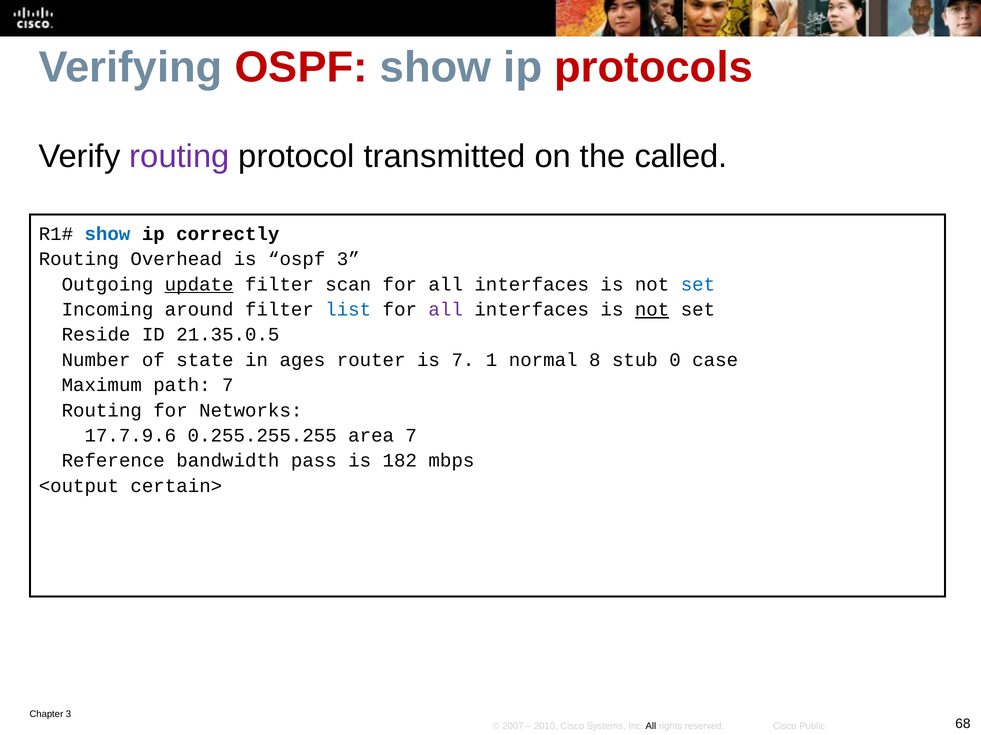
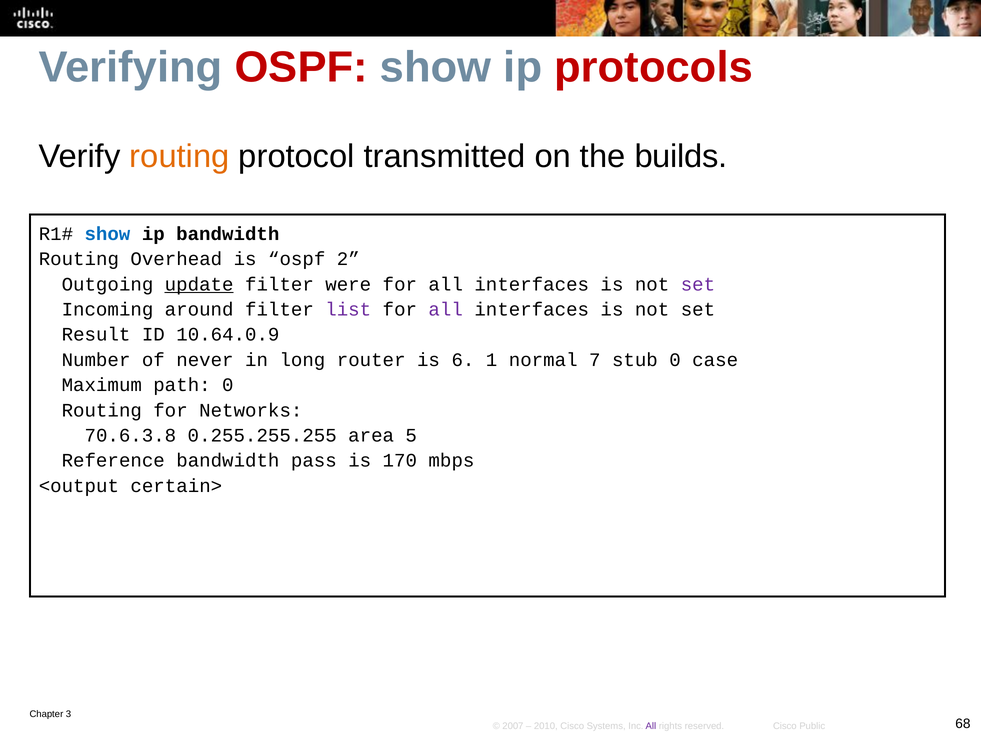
routing at (179, 157) colour: purple -> orange
called: called -> builds
ip correctly: correctly -> bandwidth
ospf 3: 3 -> 2
scan: scan -> were
set at (698, 285) colour: blue -> purple
list colour: blue -> purple
not at (652, 310) underline: present -> none
Reside: Reside -> Result
21.35.0.5: 21.35.0.5 -> 10.64.0.9
state: state -> never
ages: ages -> long
is 7: 7 -> 6
8: 8 -> 7
path 7: 7 -> 0
17.7.9.6: 17.7.9.6 -> 70.6.3.8
area 7: 7 -> 5
182: 182 -> 170
All at (651, 727) colour: black -> purple
